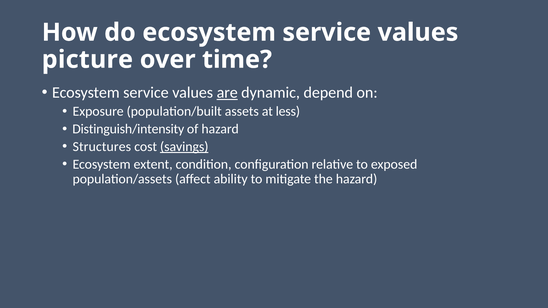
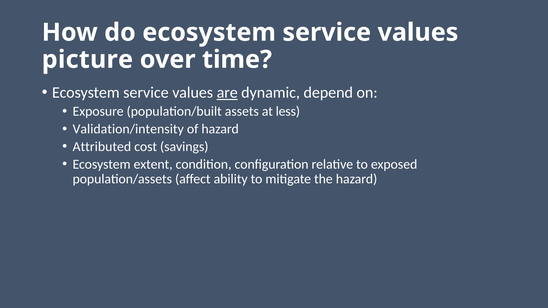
Distinguish/intensity: Distinguish/intensity -> Validation/intensity
Structures: Structures -> Attributed
savings underline: present -> none
